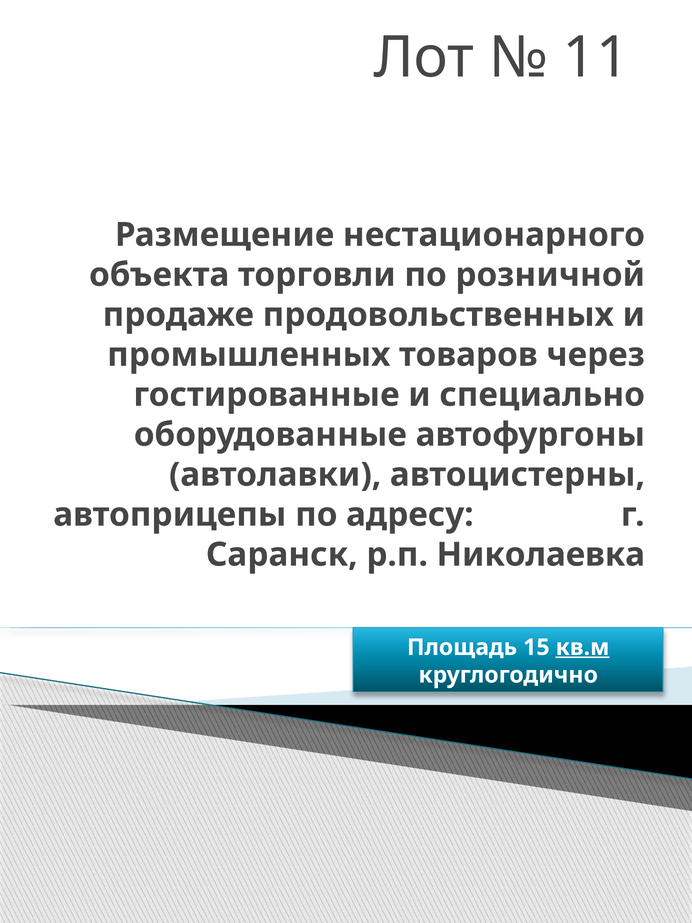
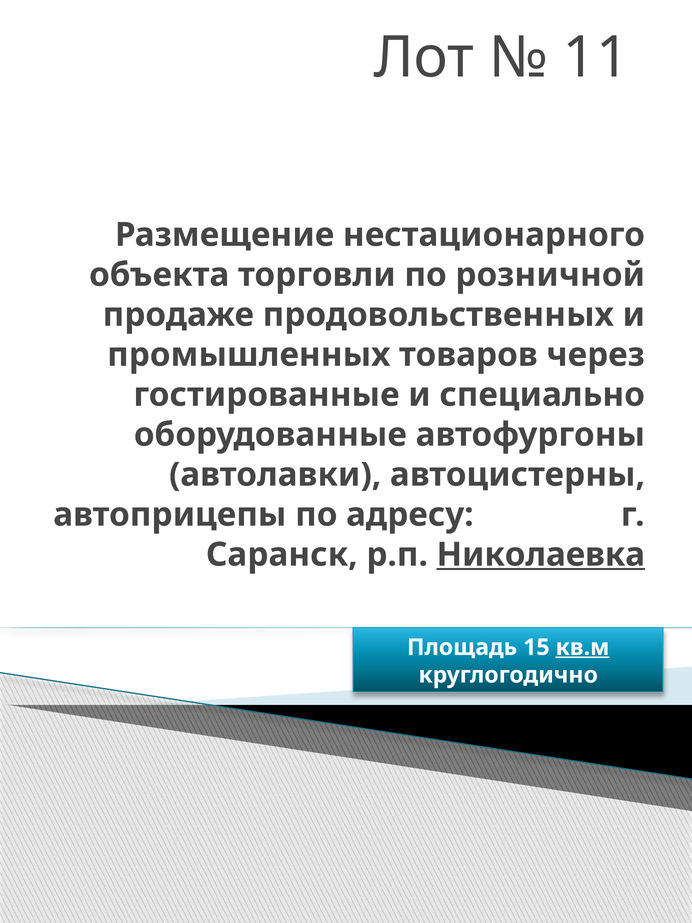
Николаевка underline: none -> present
